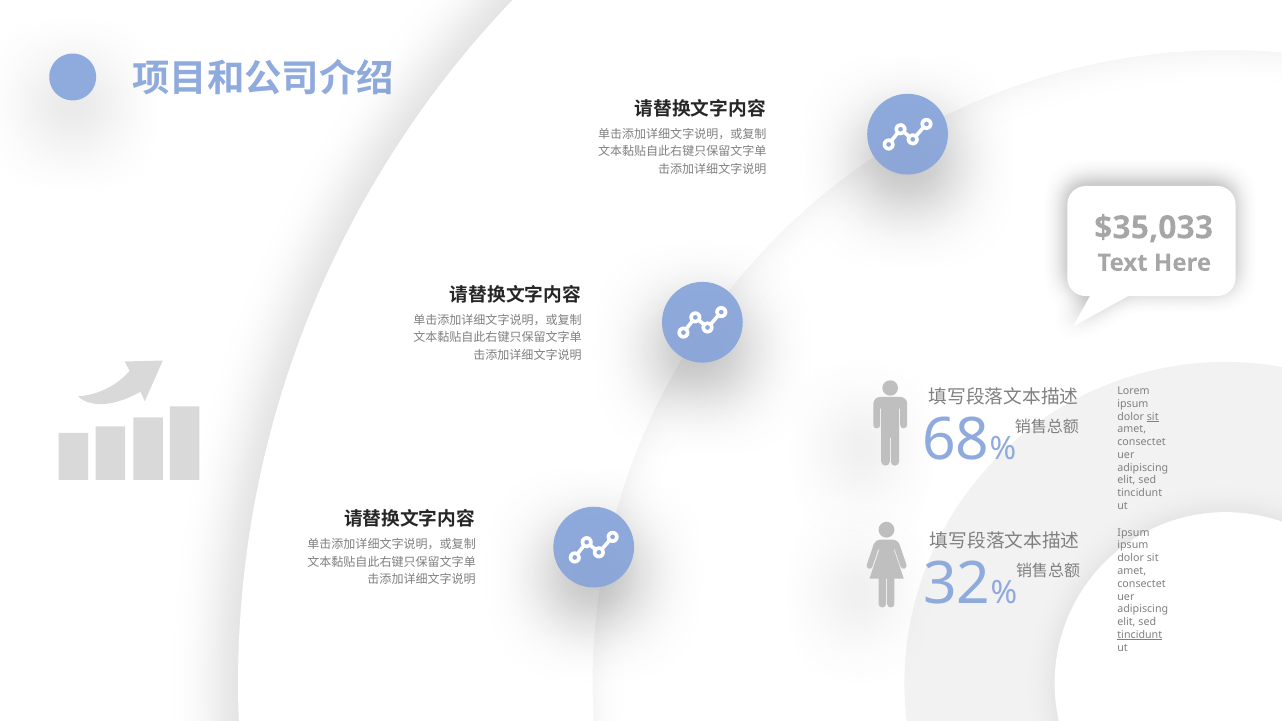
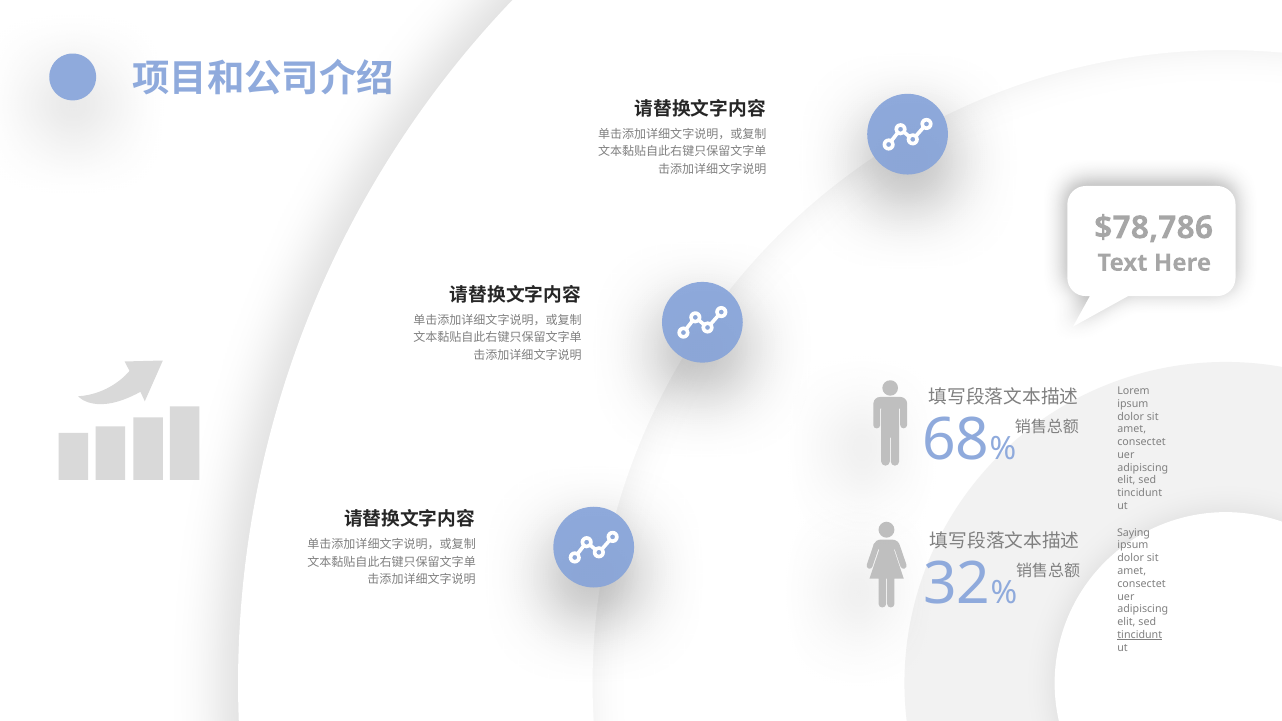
$35,033: $35,033 -> $78,786
sit at (1153, 417) underline: present -> none
Ipsum at (1133, 533): Ipsum -> Saying
